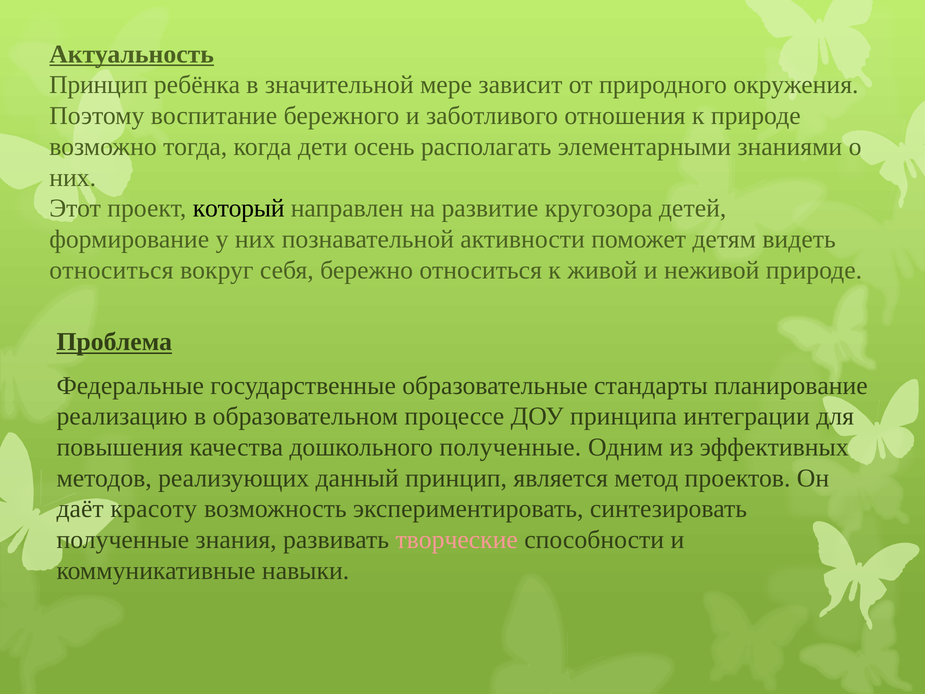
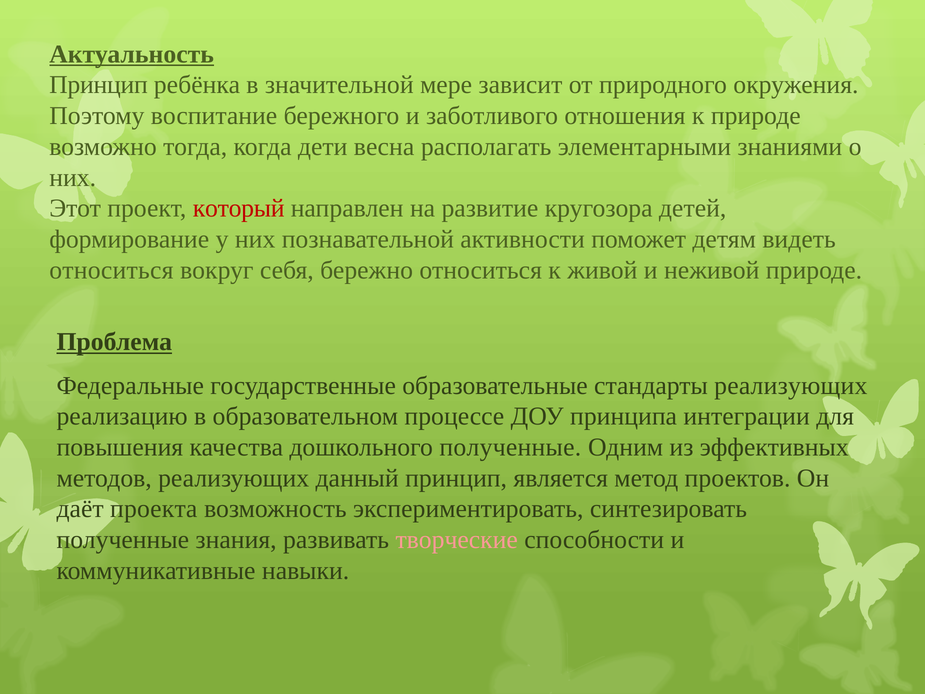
осень: осень -> весна
который colour: black -> red
стандарты планирование: планирование -> реализующих
красоту: красоту -> проекта
